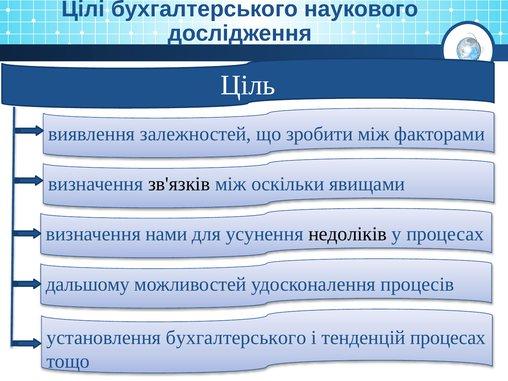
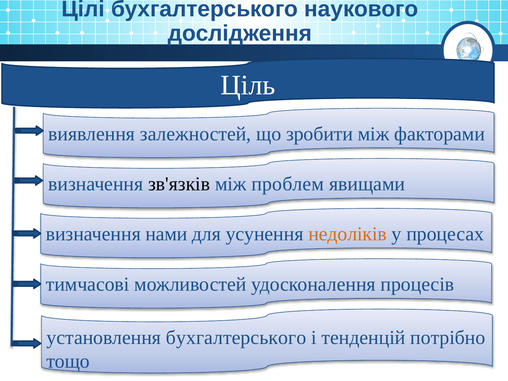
оскільки: оскільки -> проблем
недоліків colour: black -> orange
дальшому: дальшому -> тимчасові
тенденцій процесах: процесах -> потрібно
